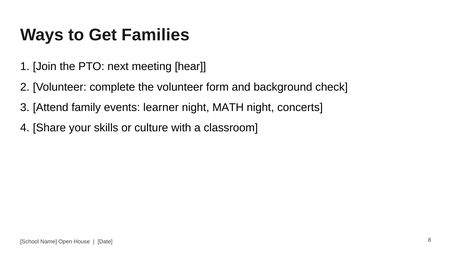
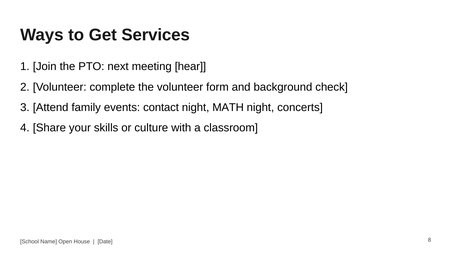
Families: Families -> Services
learner: learner -> contact
